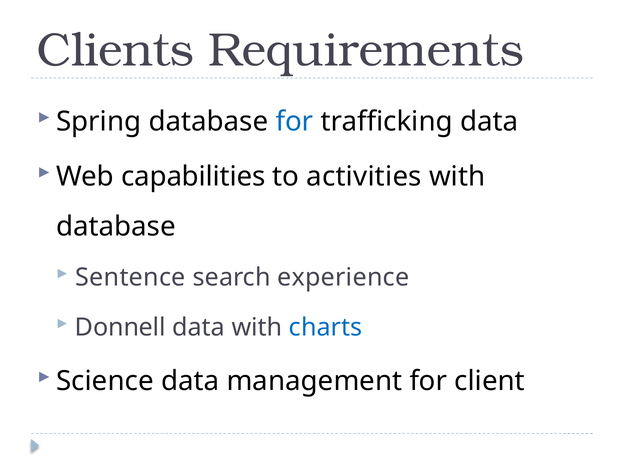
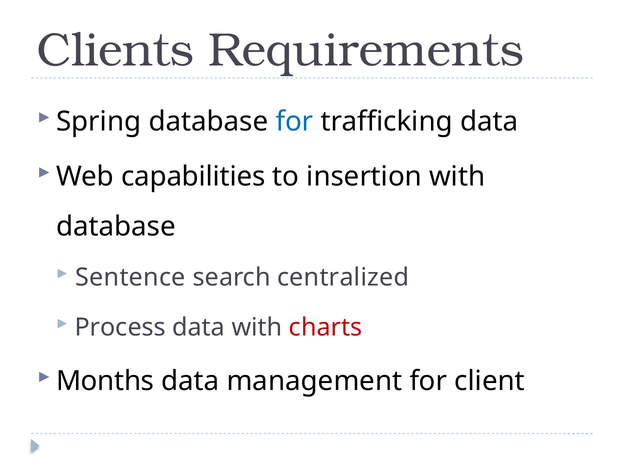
activities: activities -> insertion
experience: experience -> centralized
Donnell: Donnell -> Process
charts colour: blue -> red
Science: Science -> Months
